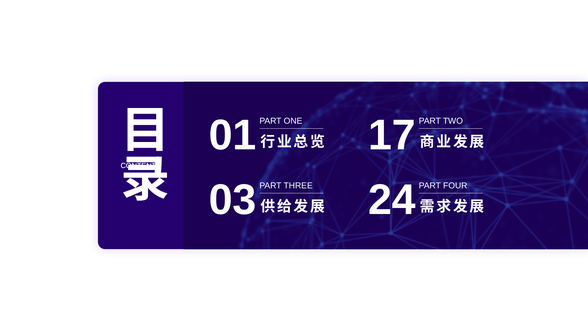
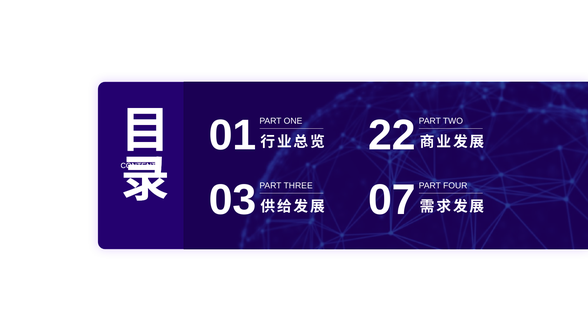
17: 17 -> 22
24: 24 -> 07
